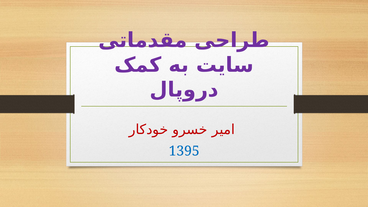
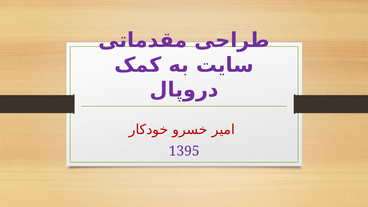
1395 colour: blue -> purple
